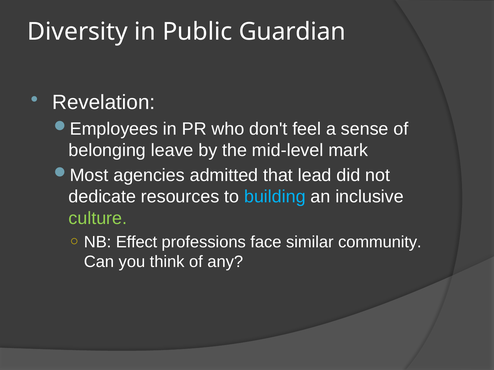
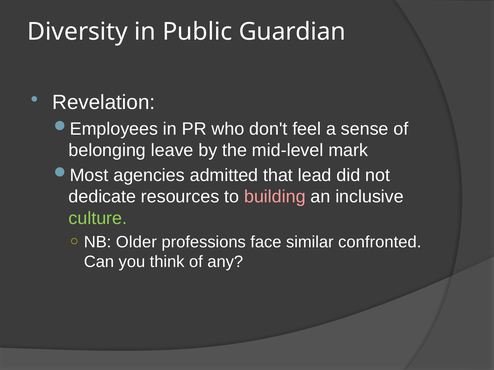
building colour: light blue -> pink
Effect: Effect -> Older
community: community -> confronted
